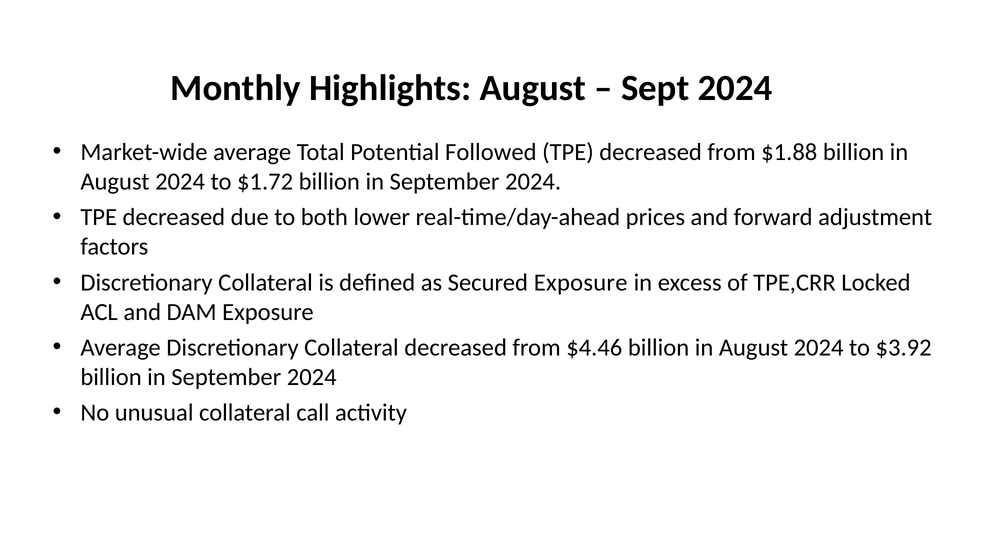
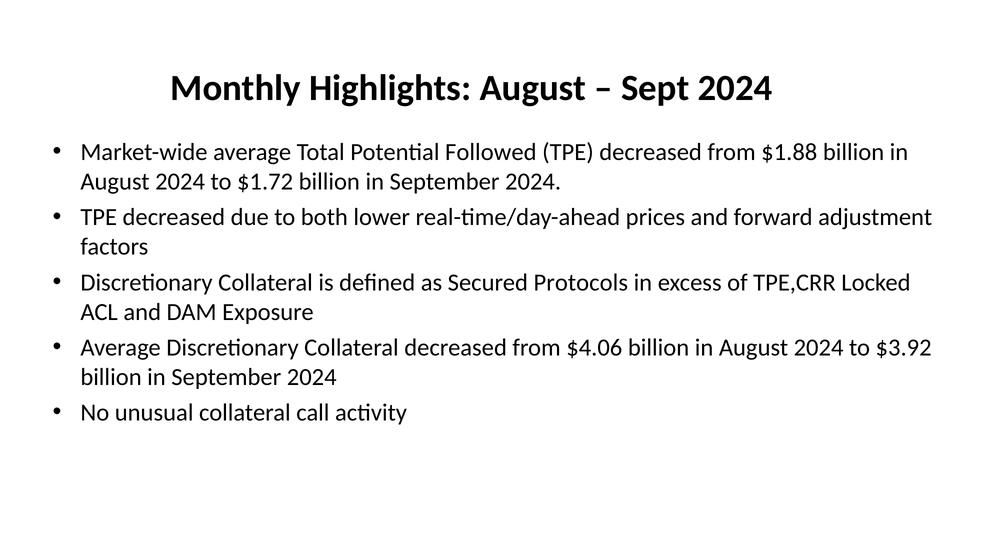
Secured Exposure: Exposure -> Protocols
$4.46: $4.46 -> $4.06
